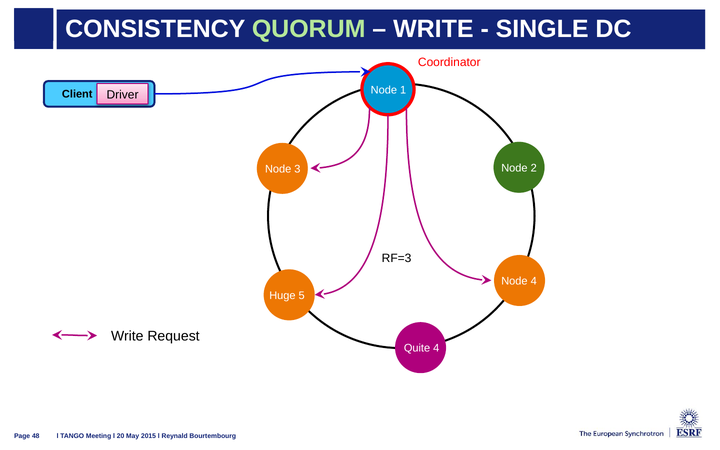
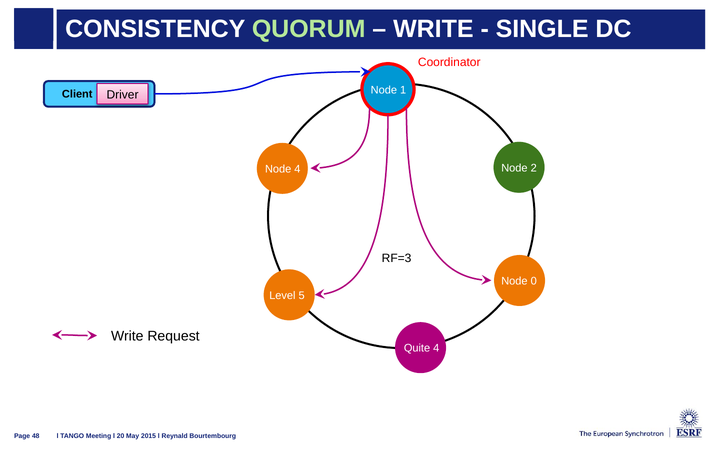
Node 3: 3 -> 4
Node 4: 4 -> 0
Huge: Huge -> Level
